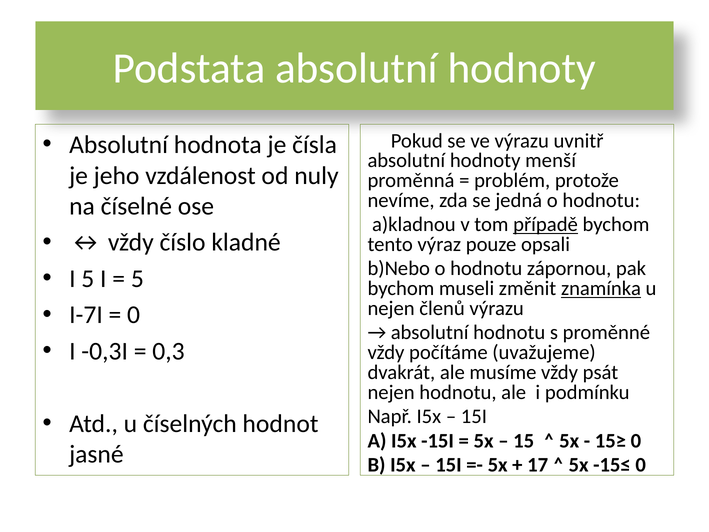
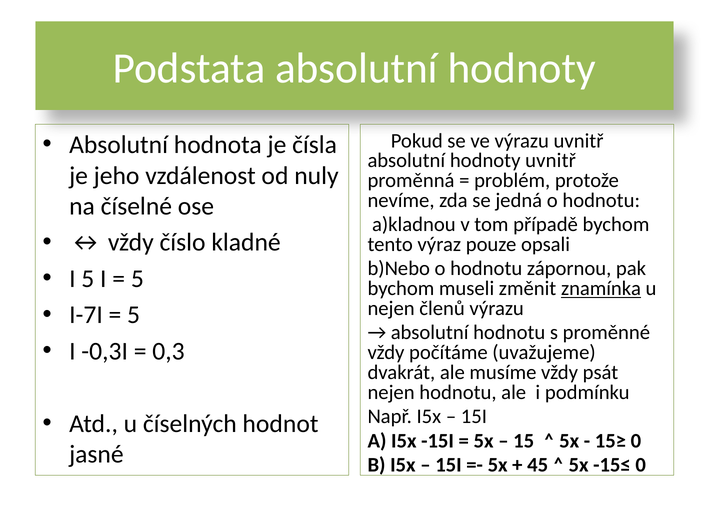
hodnoty menší: menší -> uvnitř
případě underline: present -> none
0 at (134, 315): 0 -> 5
17: 17 -> 45
